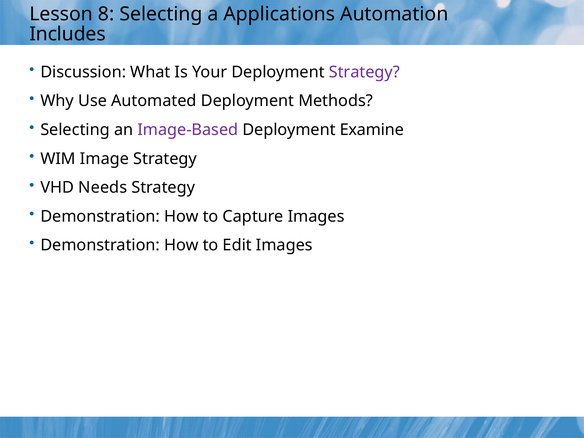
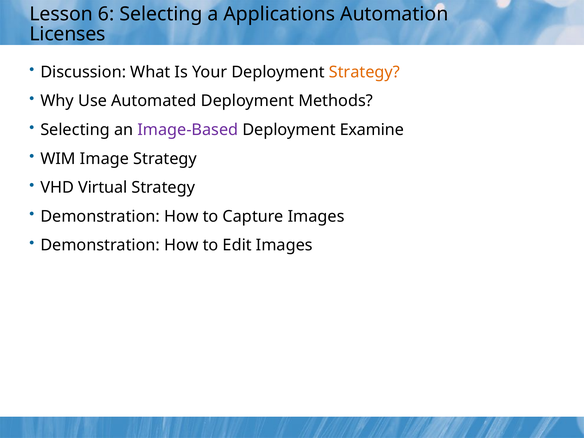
8: 8 -> 6
Includes: Includes -> Licenses
Strategy at (364, 72) colour: purple -> orange
Needs: Needs -> Virtual
